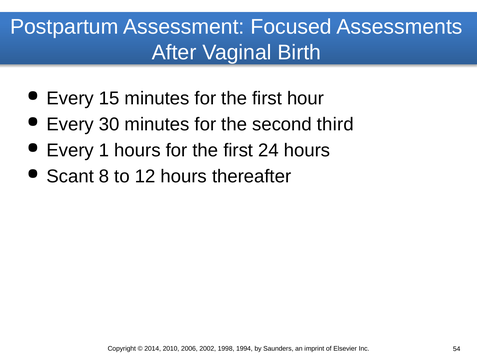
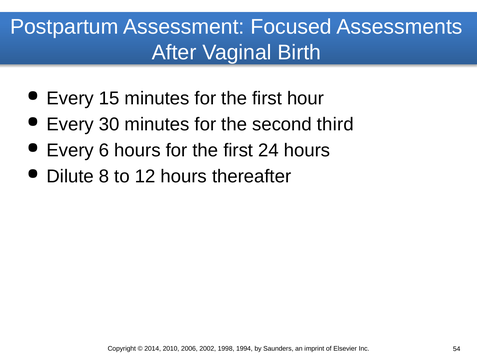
1: 1 -> 6
Scant: Scant -> Dilute
